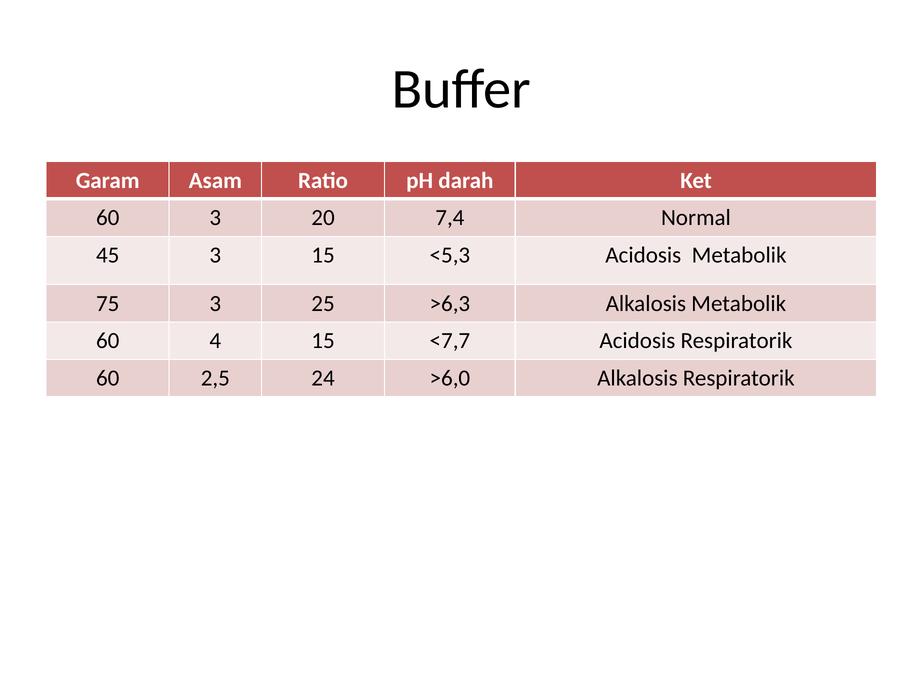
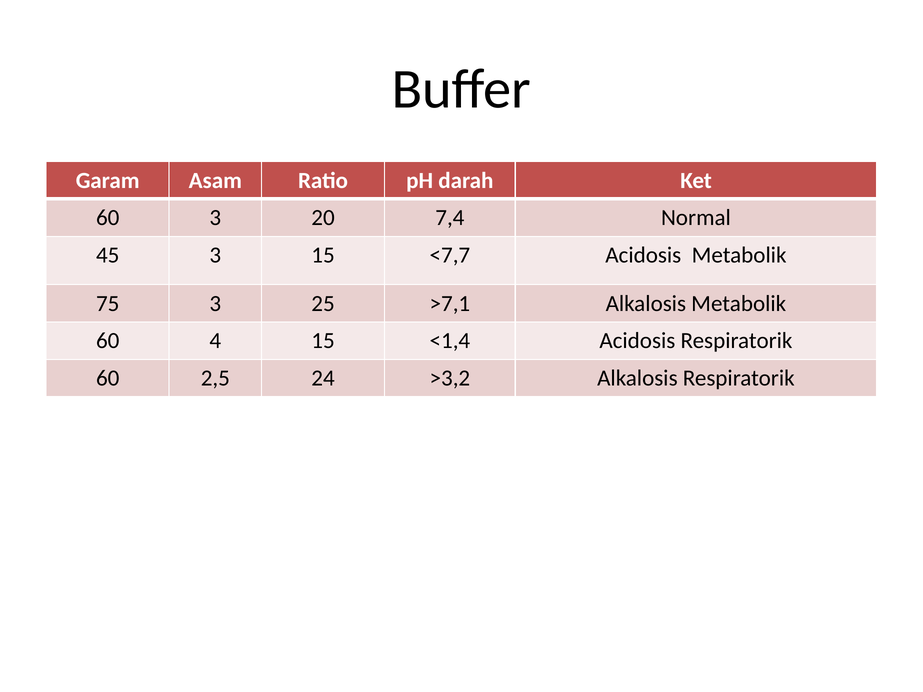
<5,3: <5,3 -> <7,7
>6,3: >6,3 -> >7,1
<7,7: <7,7 -> <1,4
>6,0: >6,0 -> >3,2
